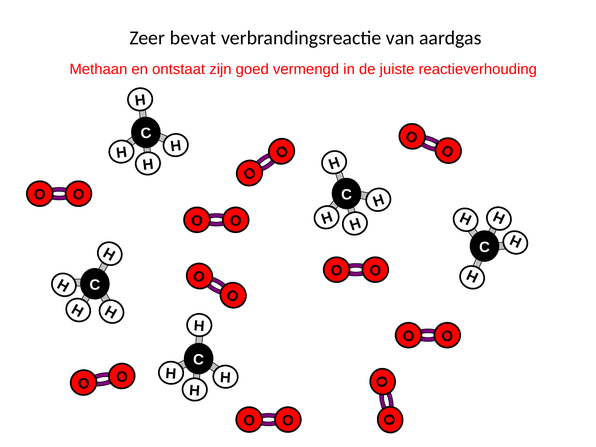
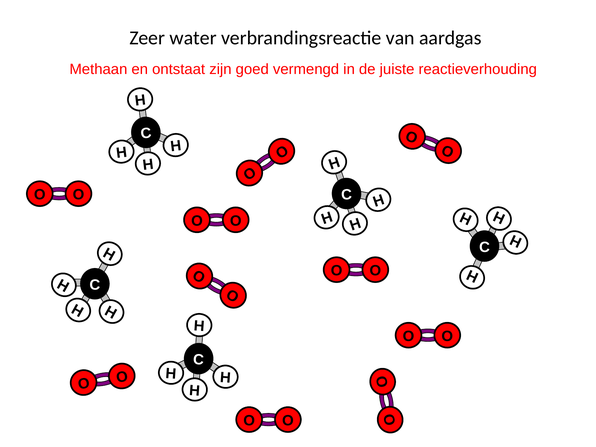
bevat: bevat -> water
